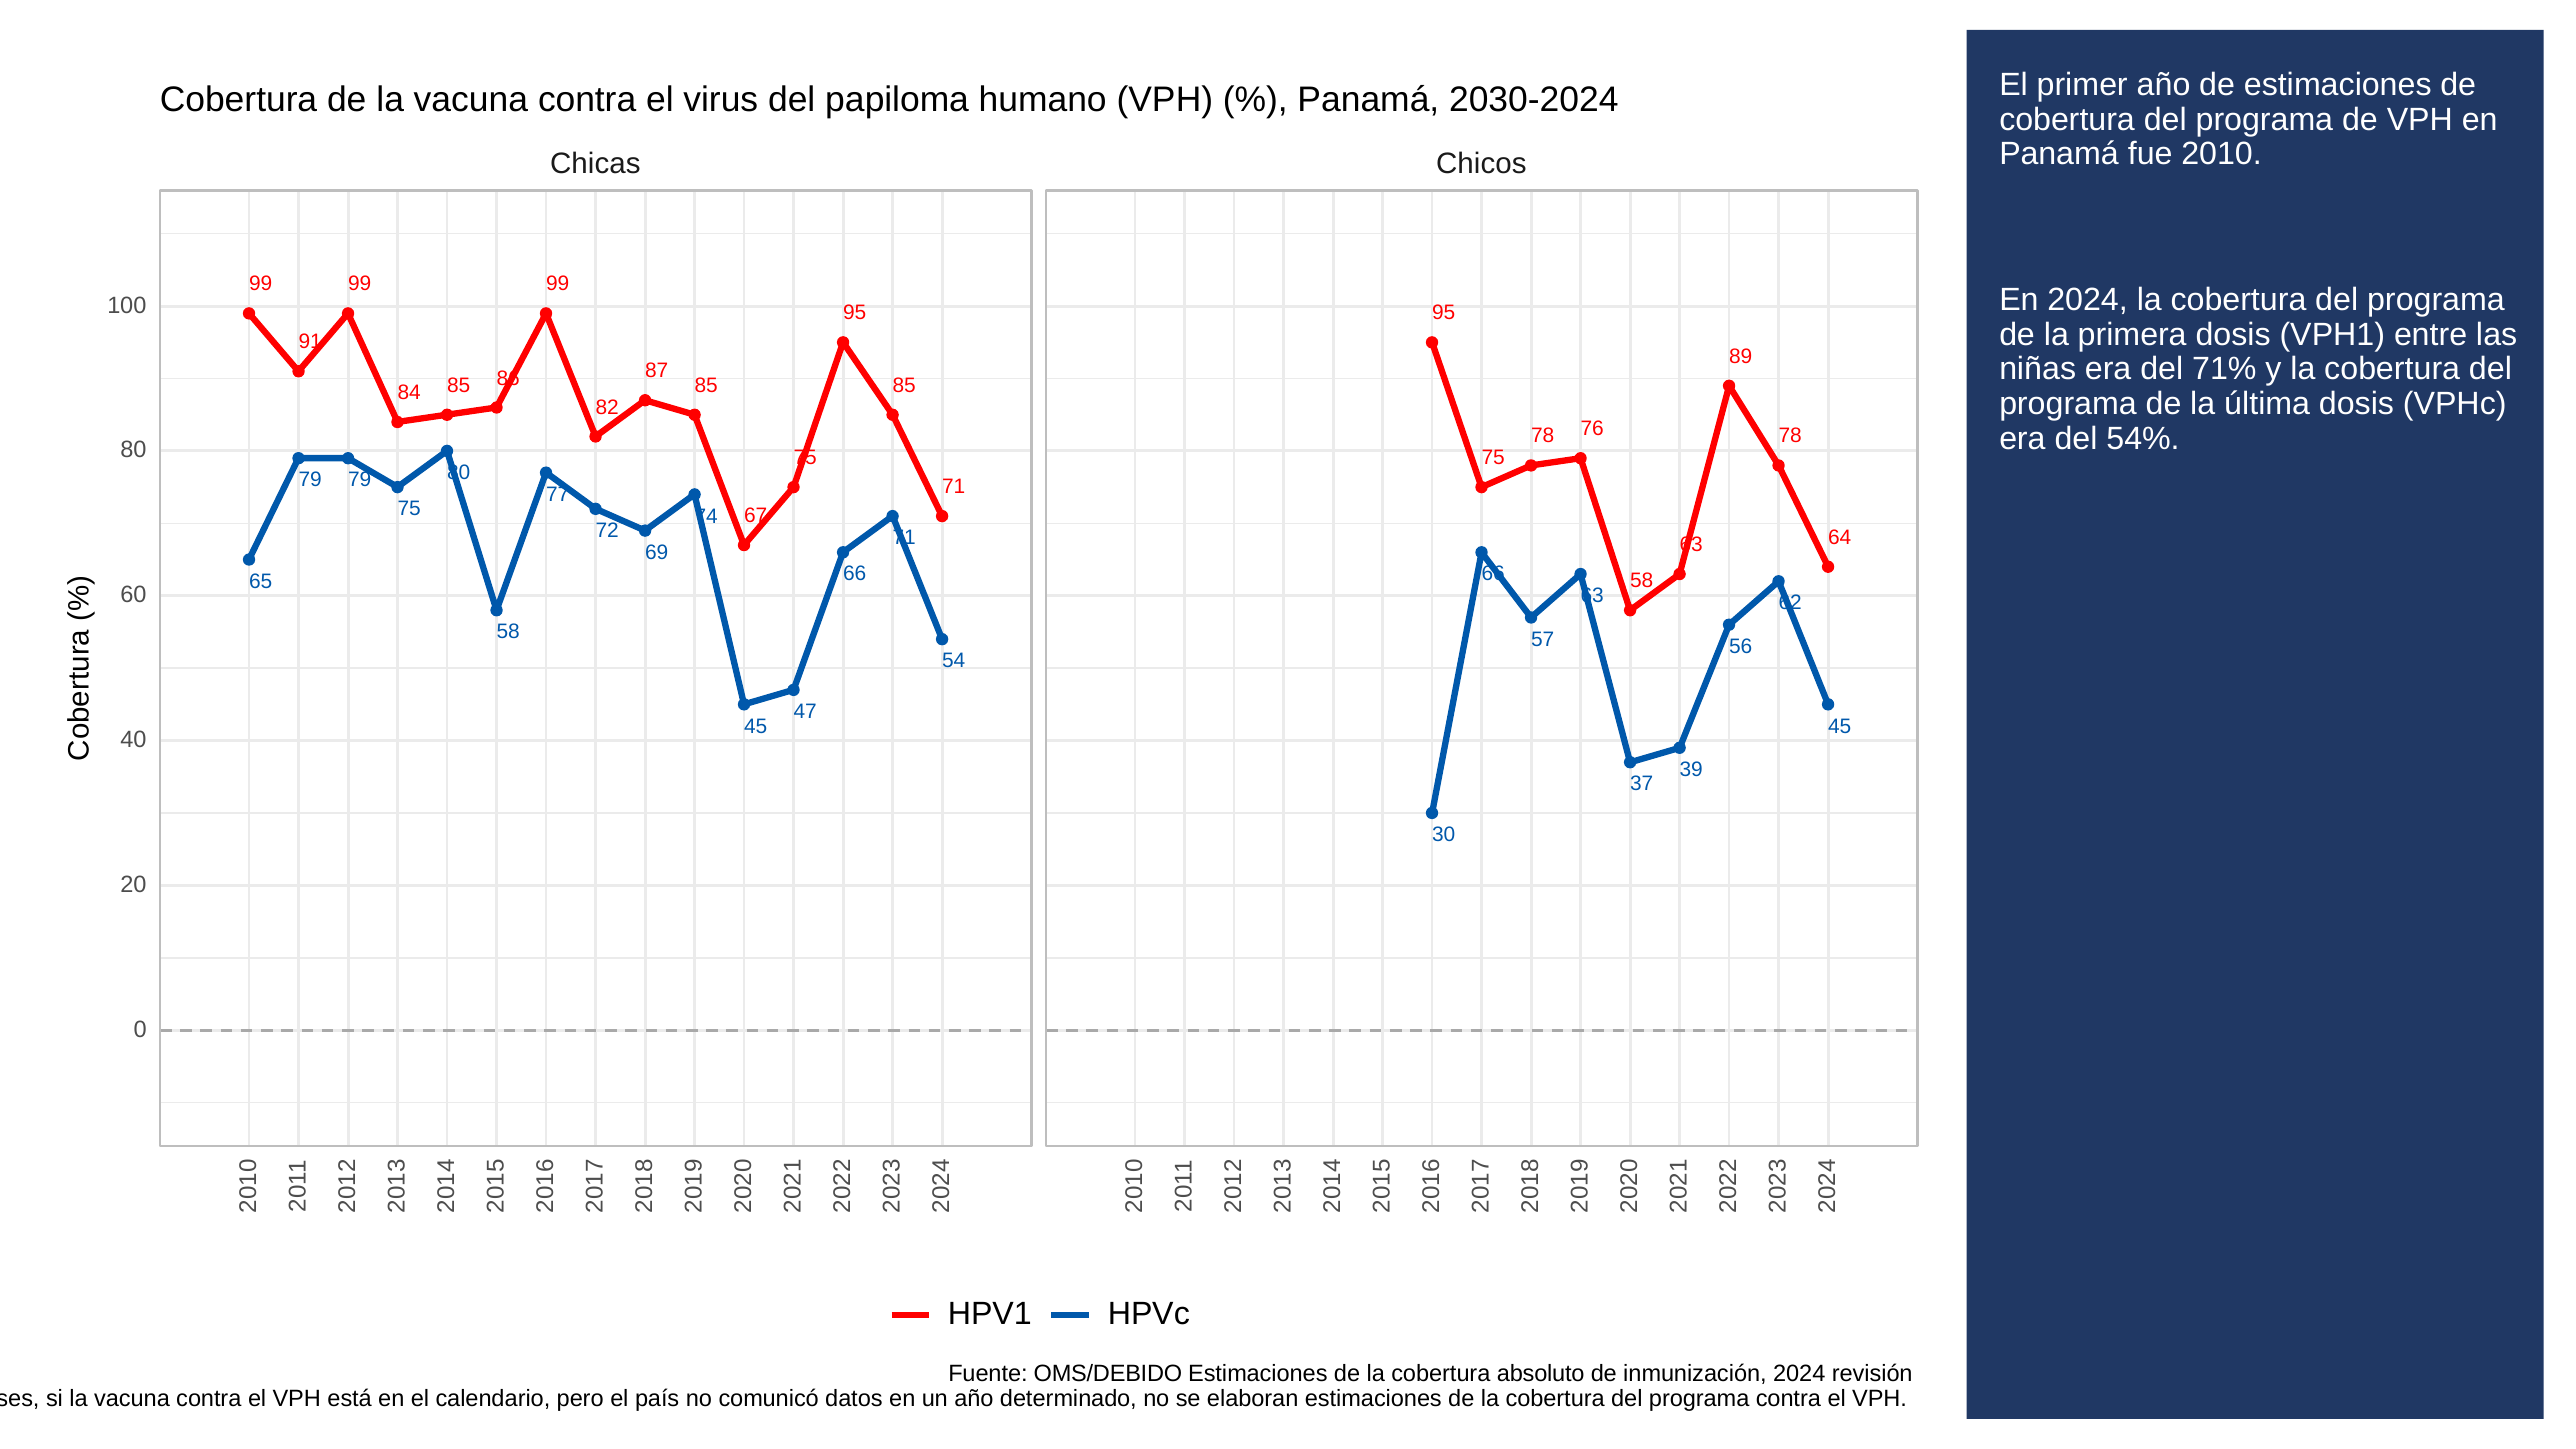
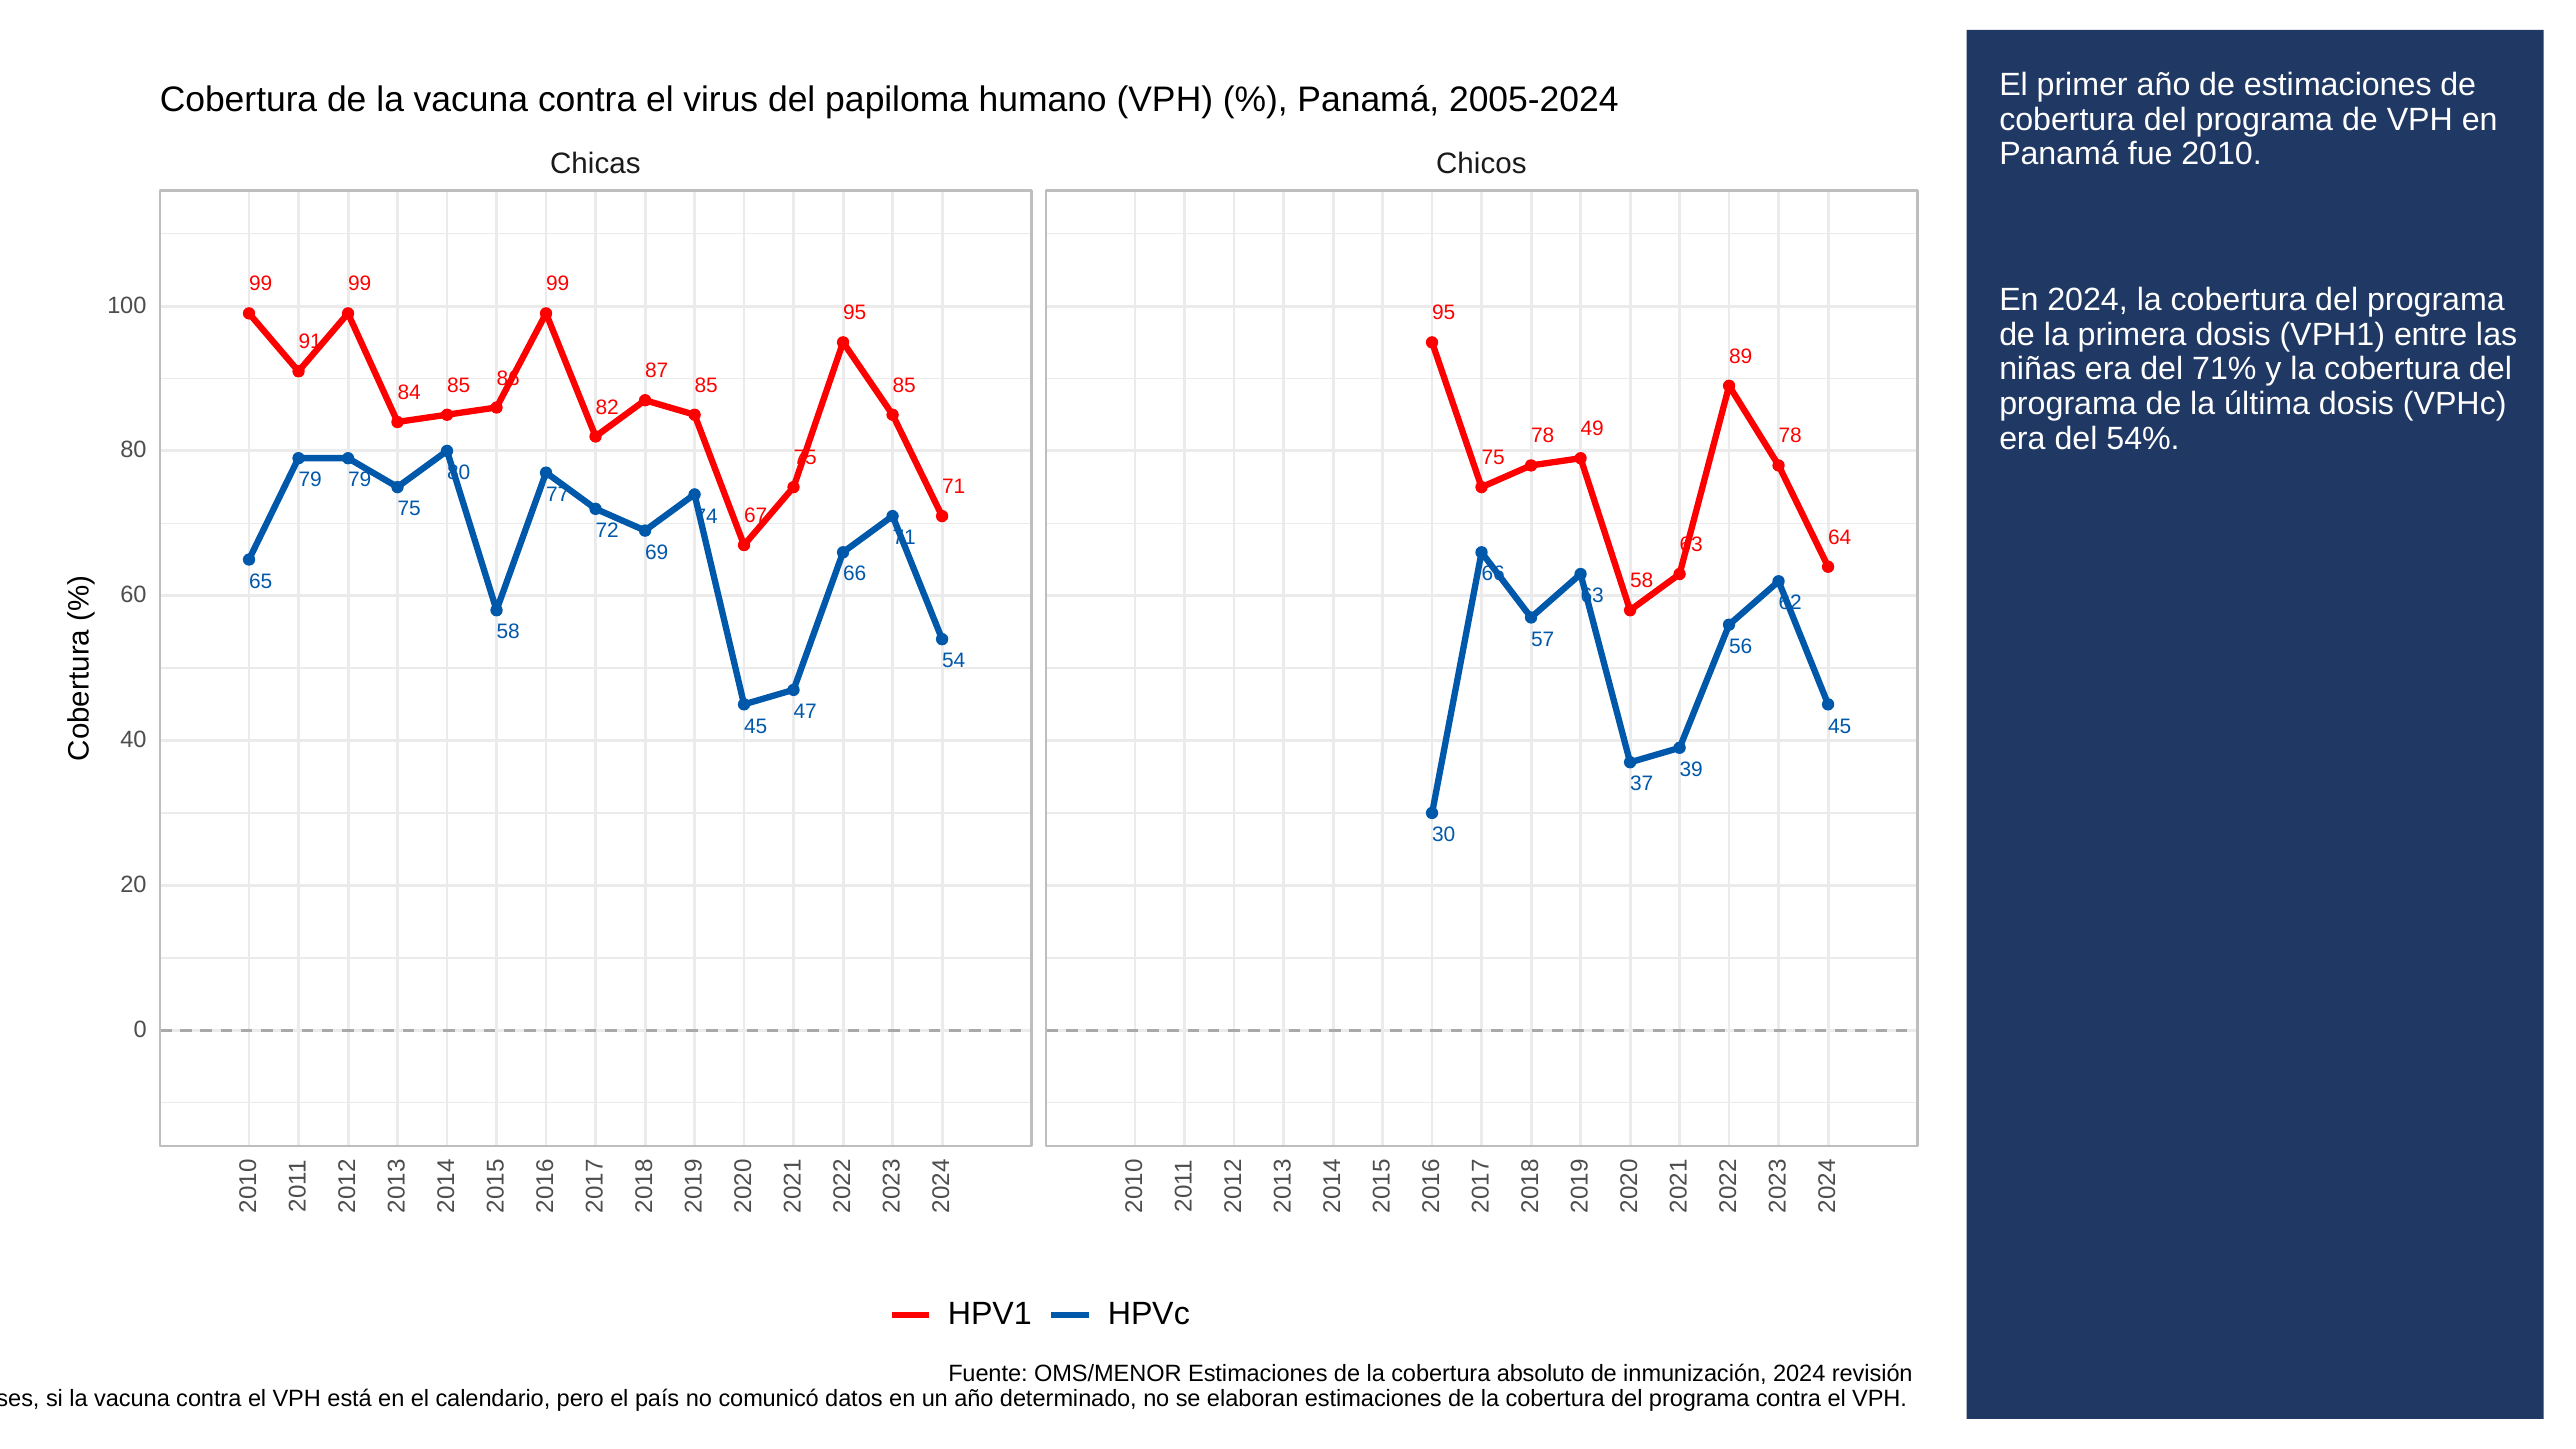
2030-2024: 2030-2024 -> 2005-2024
76: 76 -> 49
OMS/DEBIDO: OMS/DEBIDO -> OMS/MENOR
